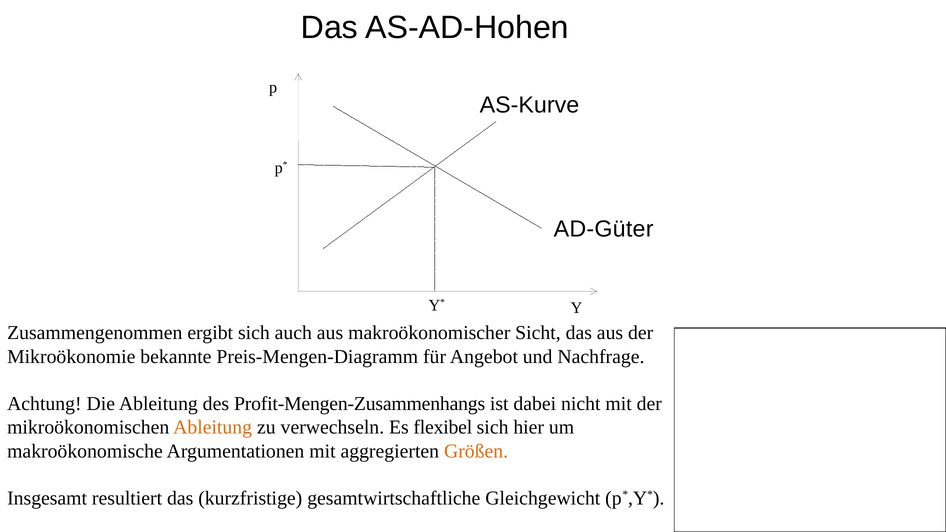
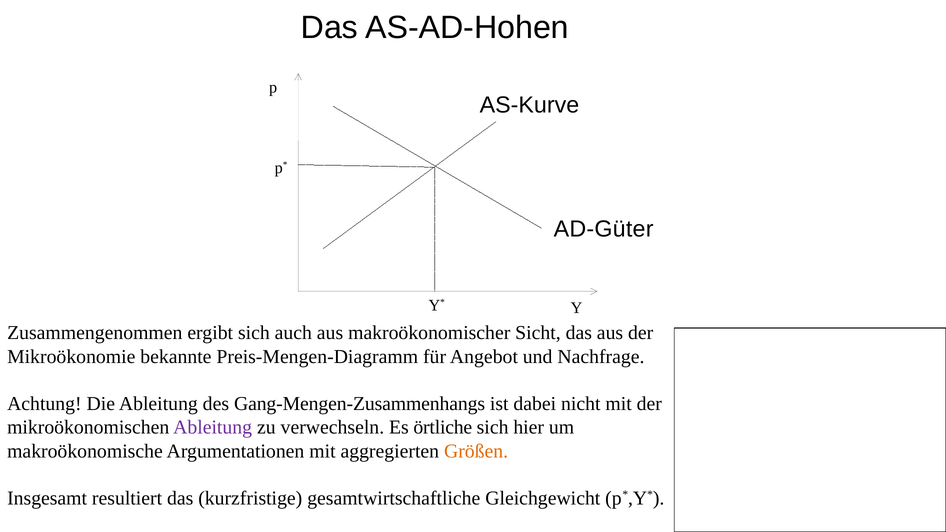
Profit-Mengen-Zusammenhangs: Profit-Mengen-Zusammenhangs -> Gang-Mengen-Zusammenhangs
Ableitung at (213, 428) colour: orange -> purple
flexibel: flexibel -> örtliche
